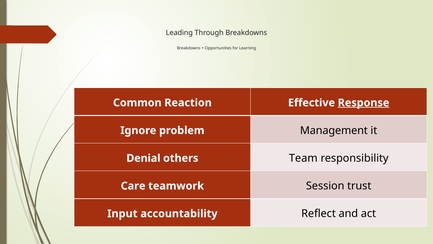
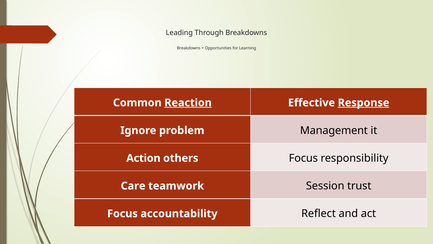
Reaction underline: none -> present
Denial: Denial -> Action
others Team: Team -> Focus
Input at (122, 213): Input -> Focus
